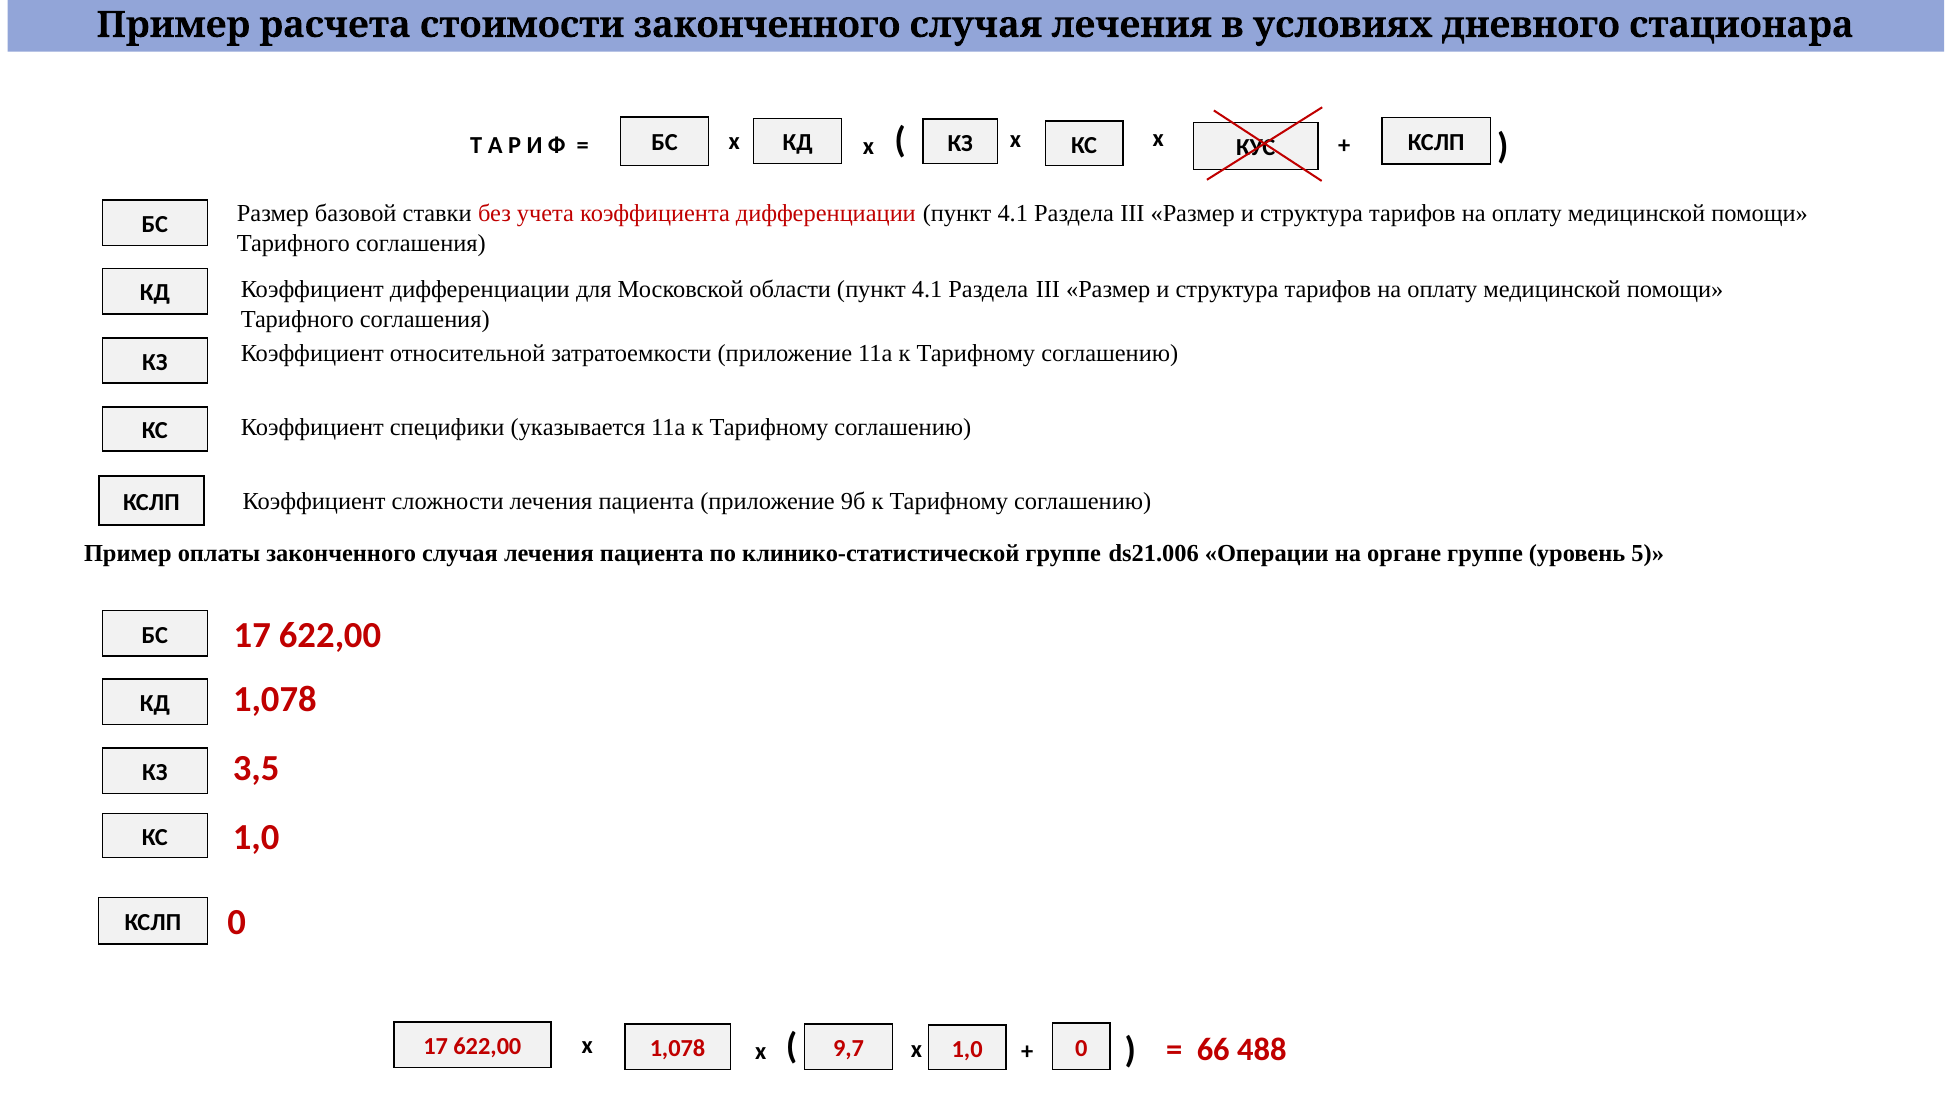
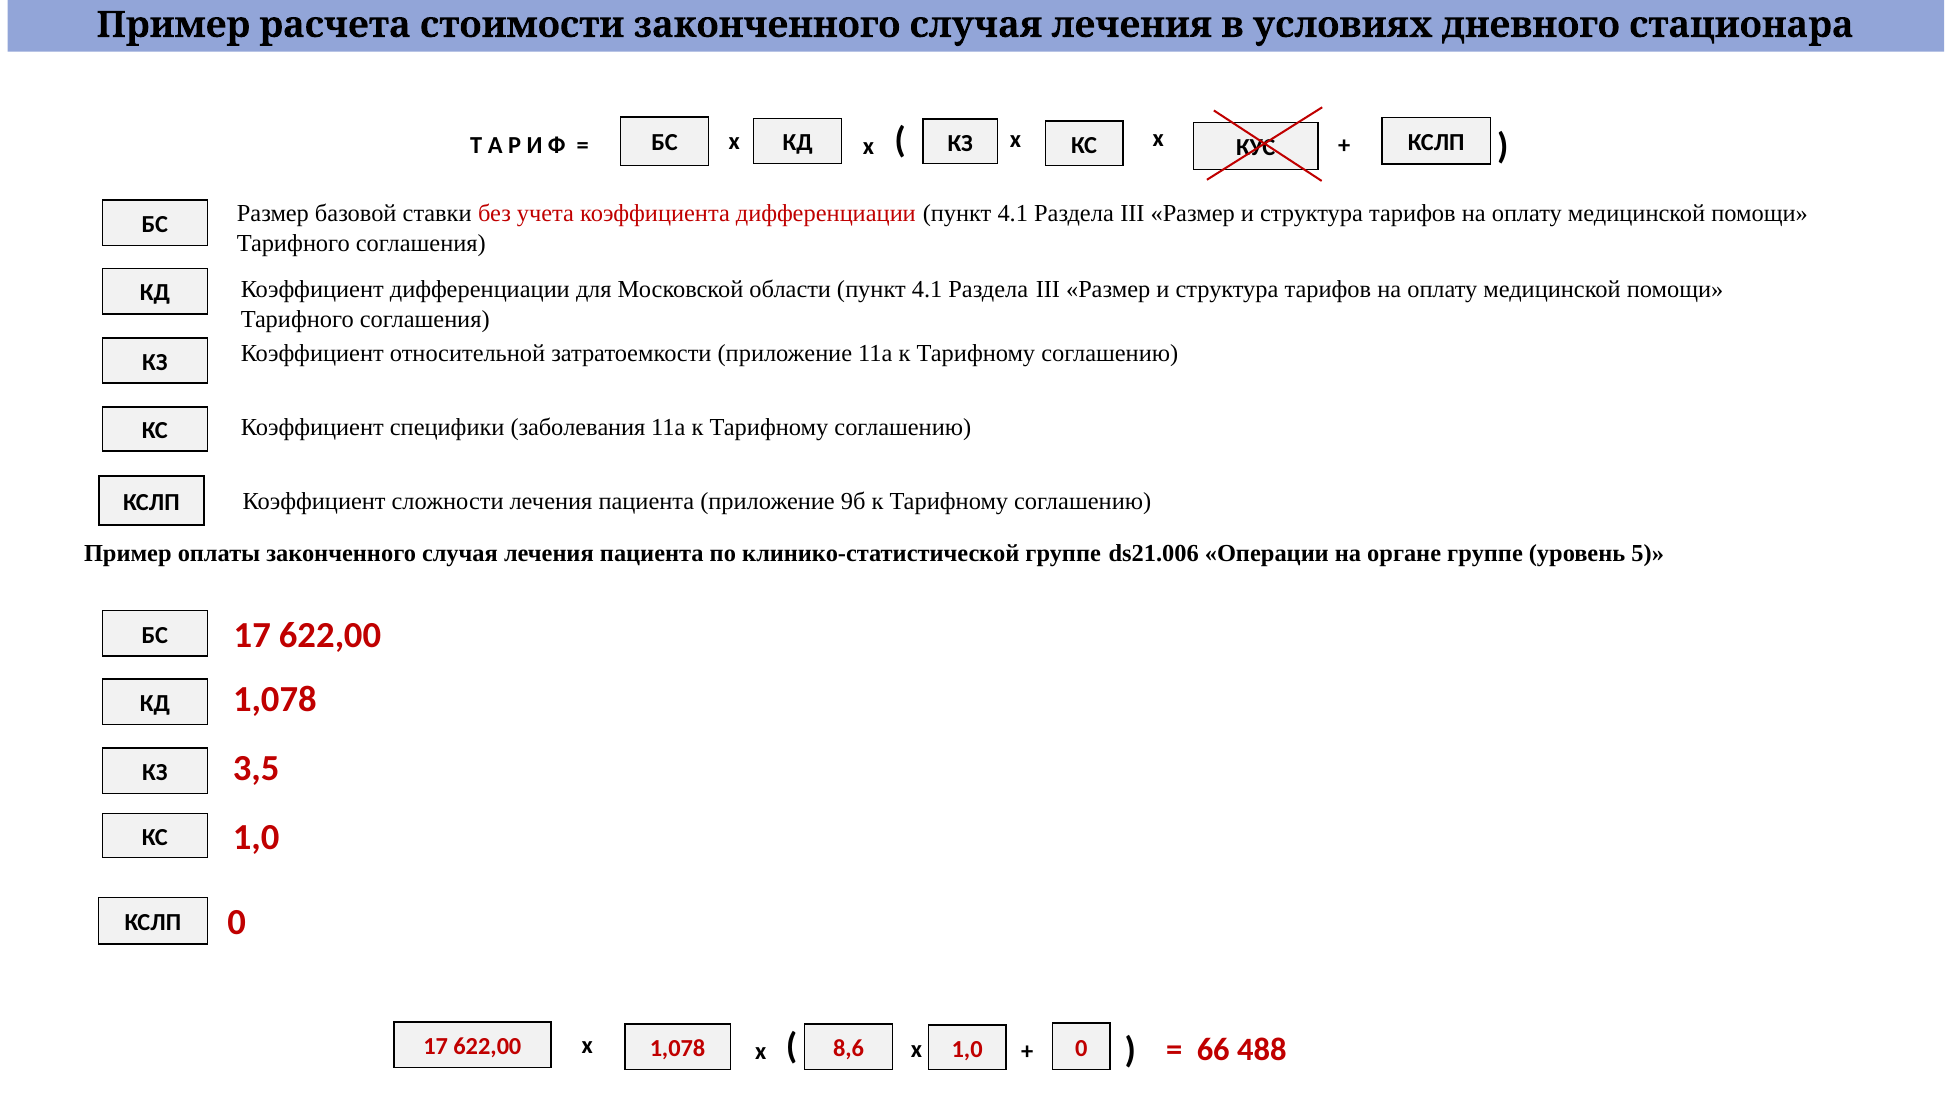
указывается: указывается -> заболевания
9,7: 9,7 -> 8,6
